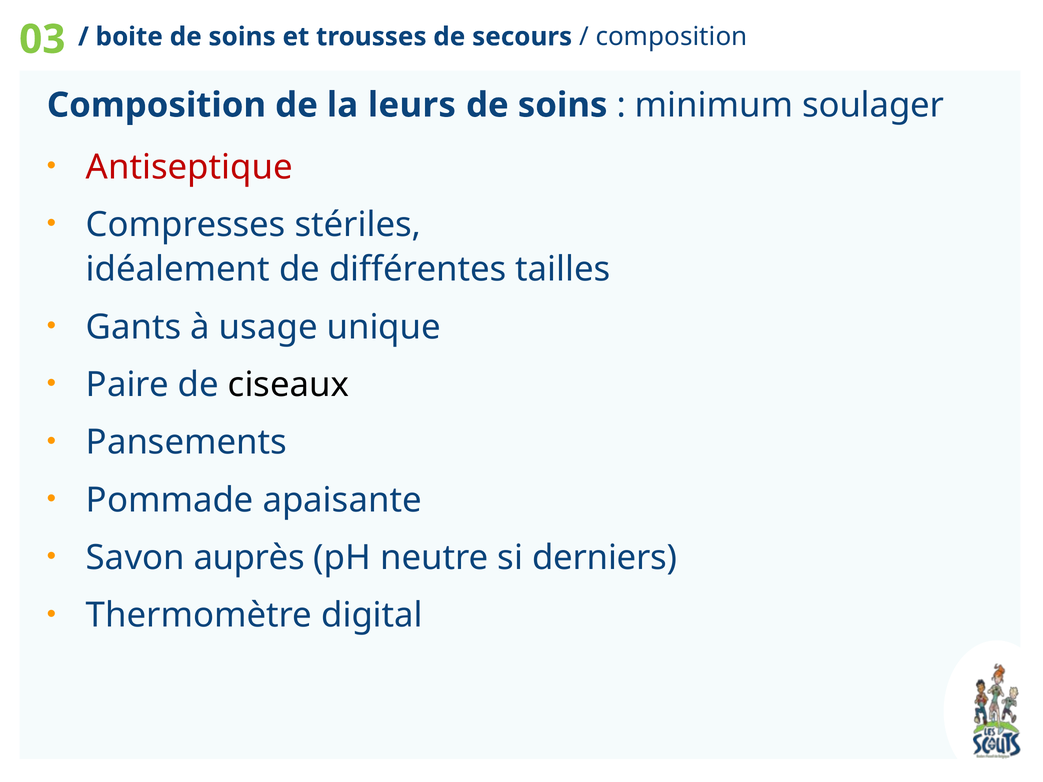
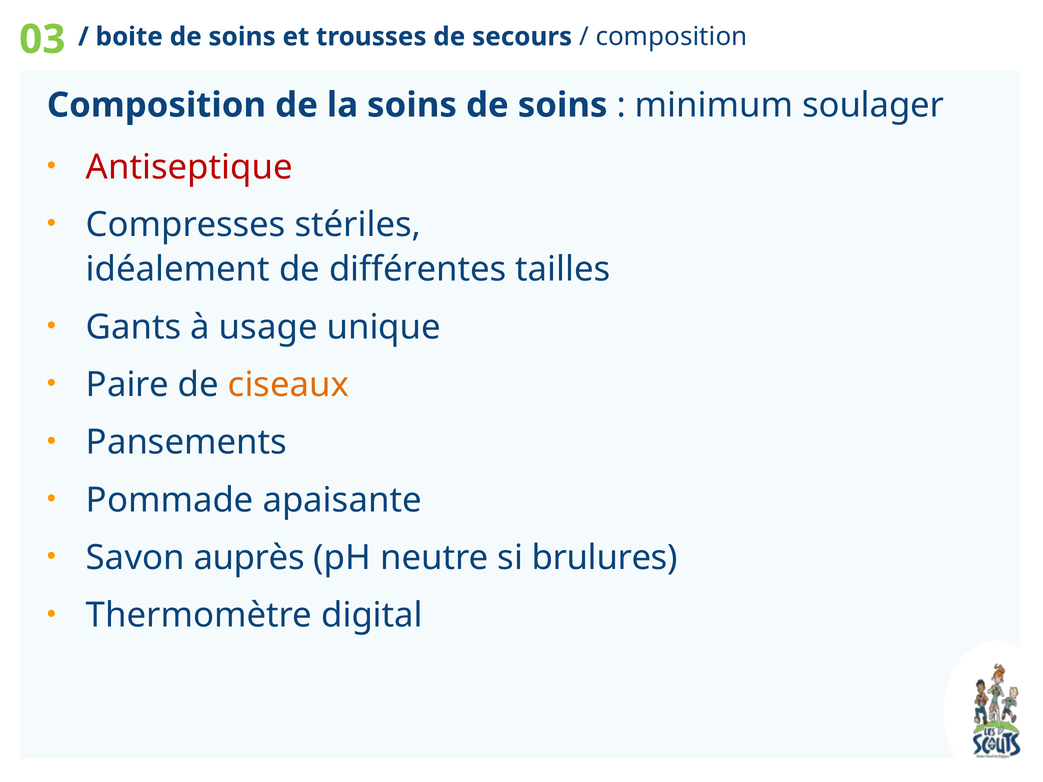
la leurs: leurs -> soins
ciseaux colour: black -> orange
derniers: derniers -> brulures
